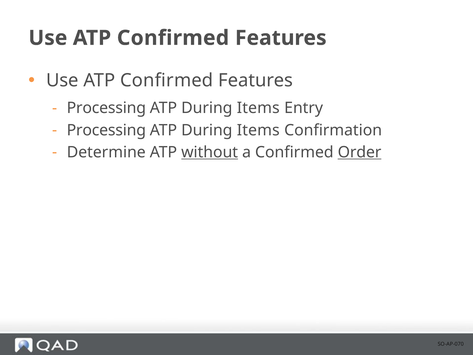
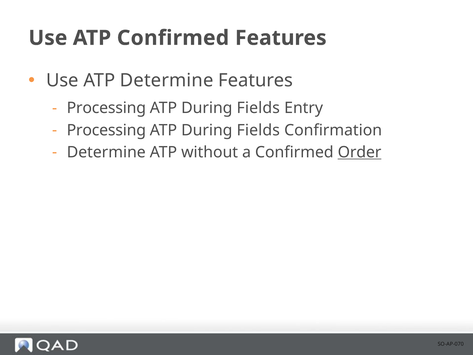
Confirmed at (167, 80): Confirmed -> Determine
Items at (258, 108): Items -> Fields
Items at (258, 130): Items -> Fields
without underline: present -> none
